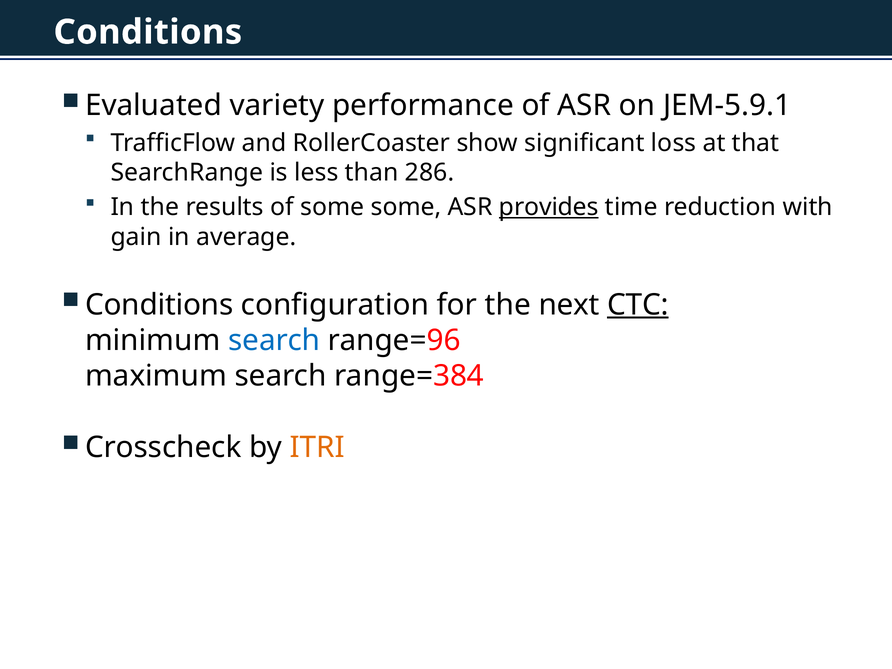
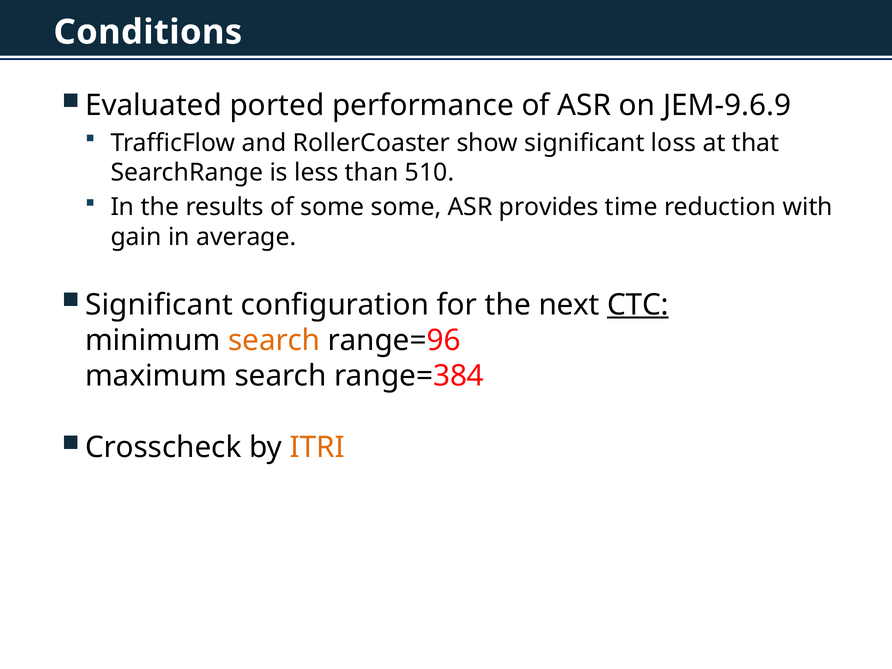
variety: variety -> ported
JEM-5.9.1: JEM-5.9.1 -> JEM-9.6.9
286: 286 -> 510
provides underline: present -> none
Conditions at (159, 305): Conditions -> Significant
search at (274, 340) colour: blue -> orange
